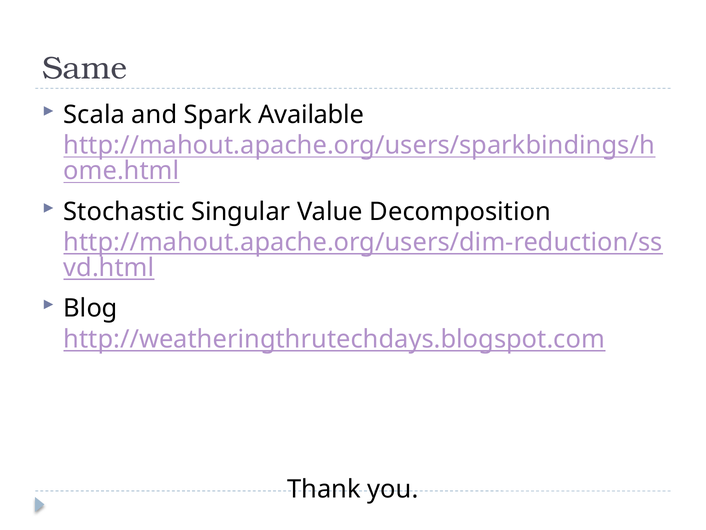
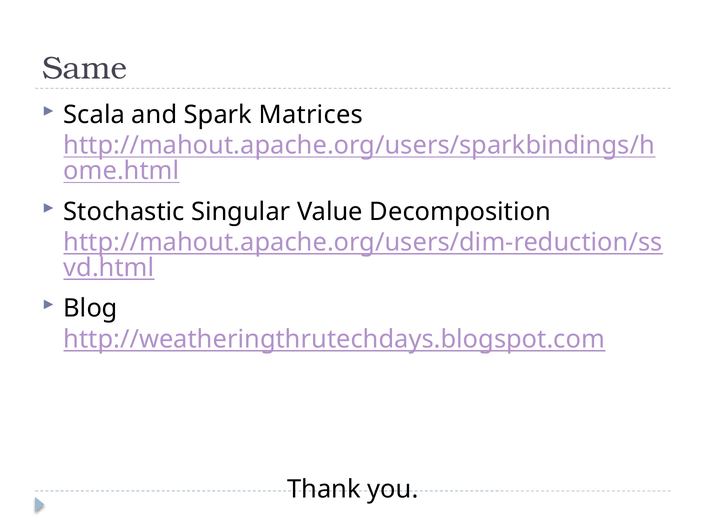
Available: Available -> Matrices
